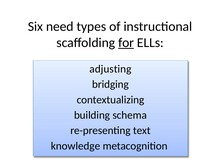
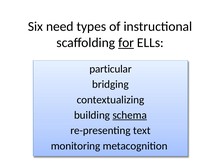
adjusting: adjusting -> particular
schema underline: none -> present
knowledge: knowledge -> monitoring
